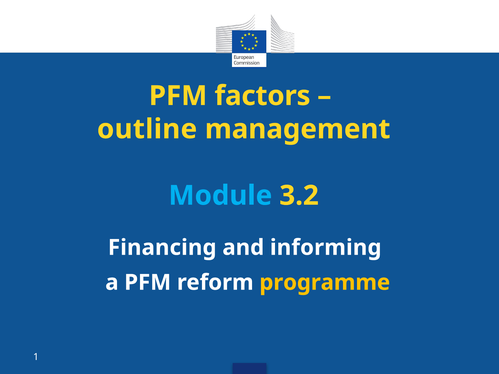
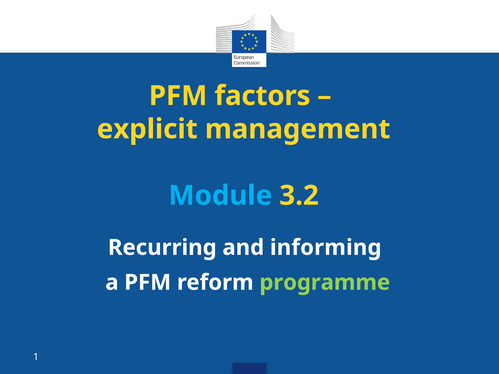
outline: outline -> explicit
Financing: Financing -> Recurring
programme colour: yellow -> light green
